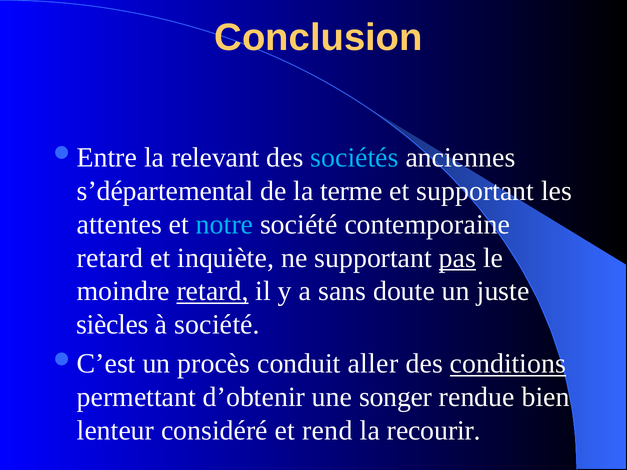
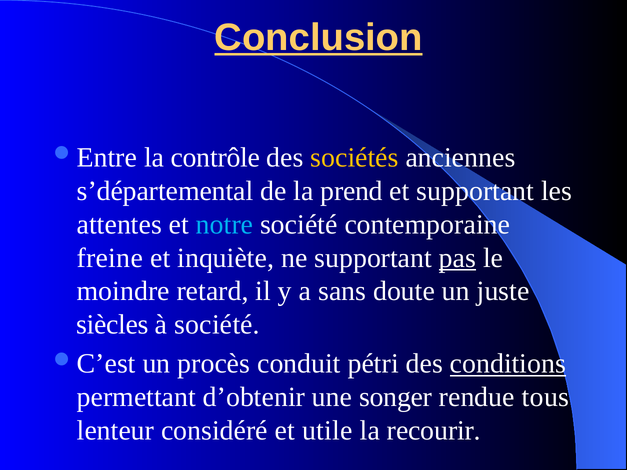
Conclusion underline: none -> present
relevant: relevant -> contrôle
sociétés colour: light blue -> yellow
terme: terme -> prend
retard at (110, 258): retard -> freine
retard at (213, 291) underline: present -> none
aller: aller -> pétri
bien: bien -> tous
rend: rend -> utile
